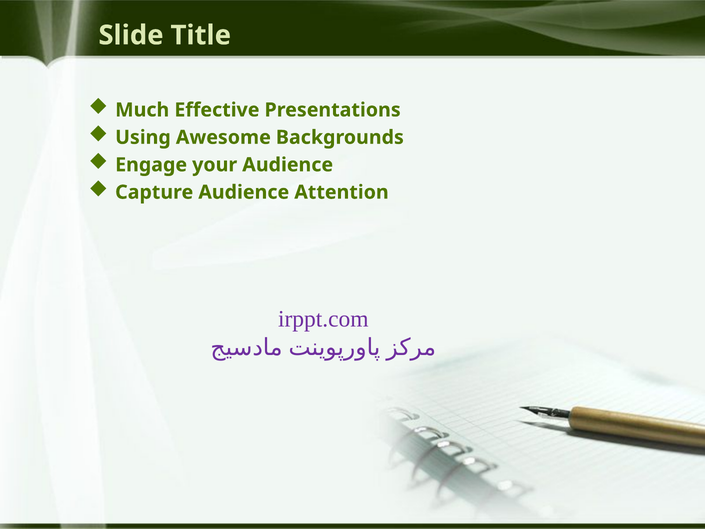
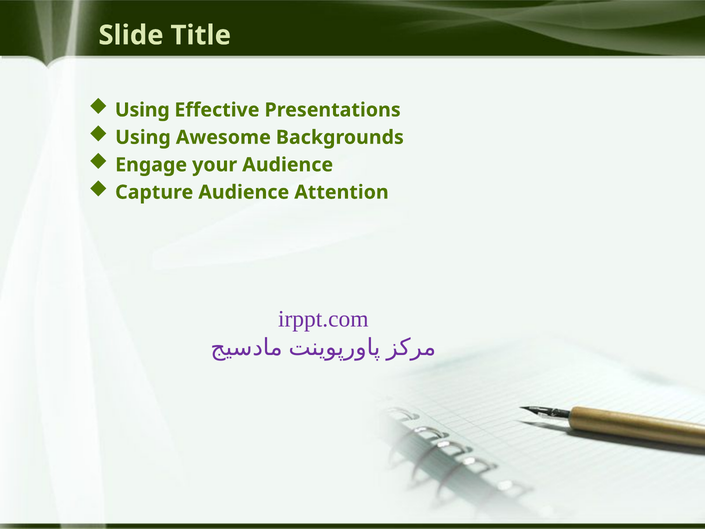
Much at (142, 110): Much -> Using
